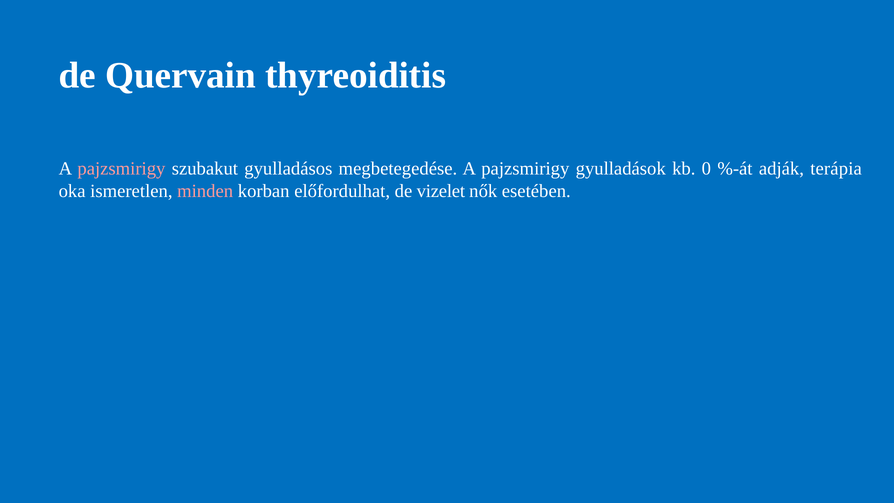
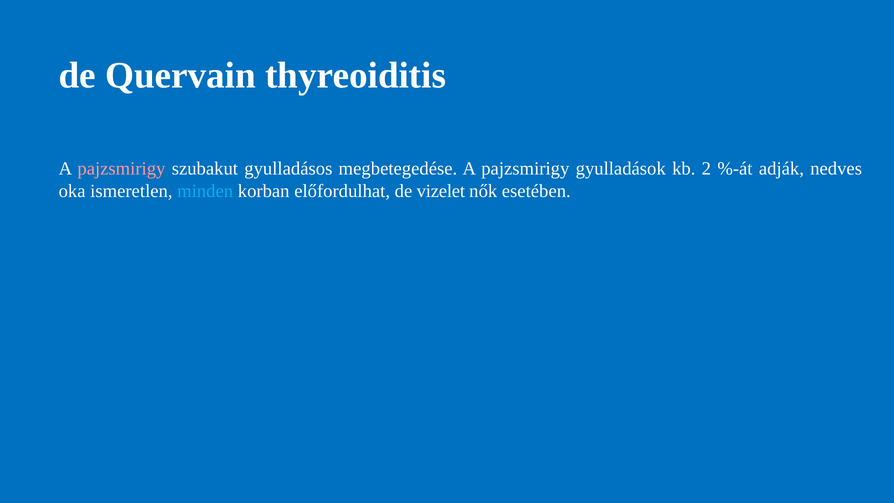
0: 0 -> 2
terápia: terápia -> nedves
minden colour: pink -> light blue
